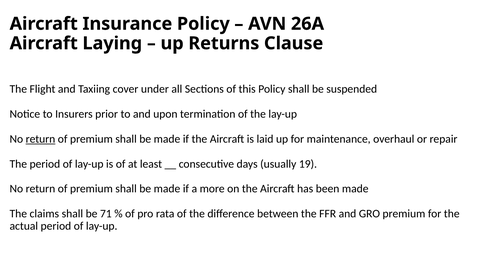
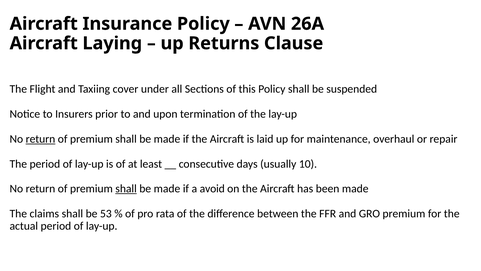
19: 19 -> 10
shall at (126, 188) underline: none -> present
more: more -> avoid
71: 71 -> 53
